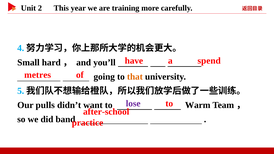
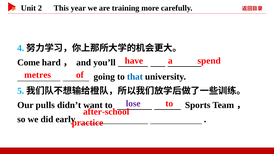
Small: Small -> Come
that colour: orange -> blue
Warm: Warm -> Sports
band: band -> early
